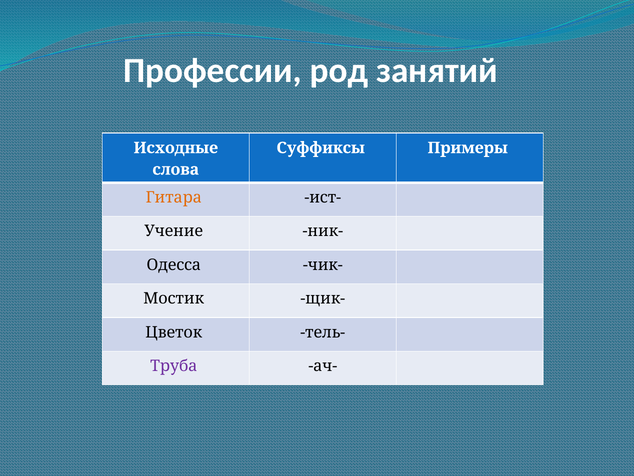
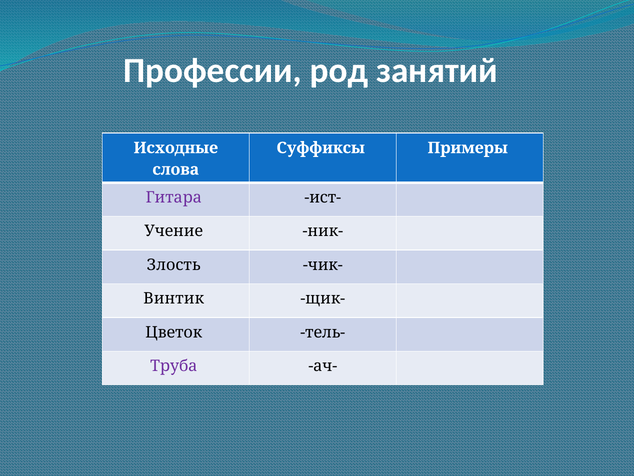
Гитара colour: orange -> purple
Одесса: Одесса -> Злость
Мостик: Мостик -> Винтик
